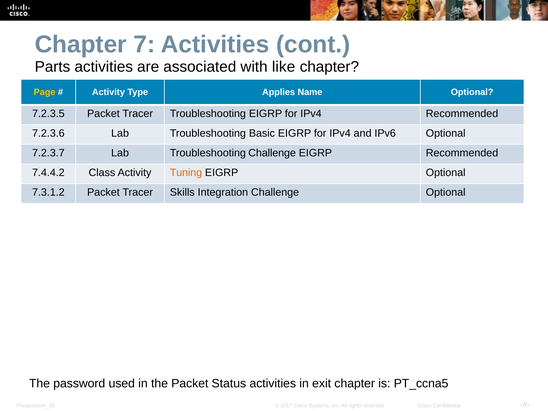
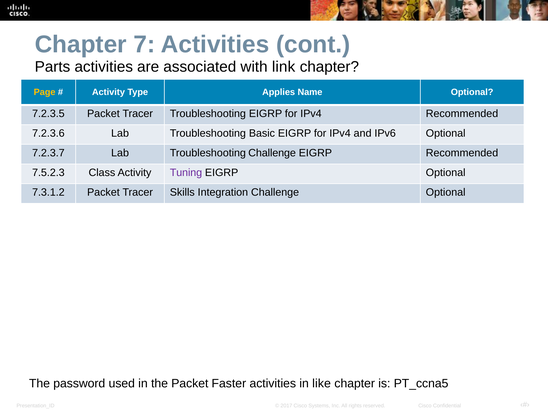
like: like -> link
7.4.4.2: 7.4.4.2 -> 7.5.2.3
Tuning colour: orange -> purple
Status: Status -> Faster
exit: exit -> like
